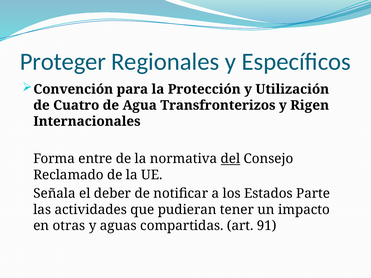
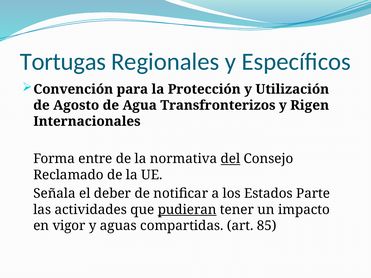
Proteger: Proteger -> Tortugas
Cuatro: Cuatro -> Agosto
pudieran underline: none -> present
otras: otras -> vigor
91: 91 -> 85
